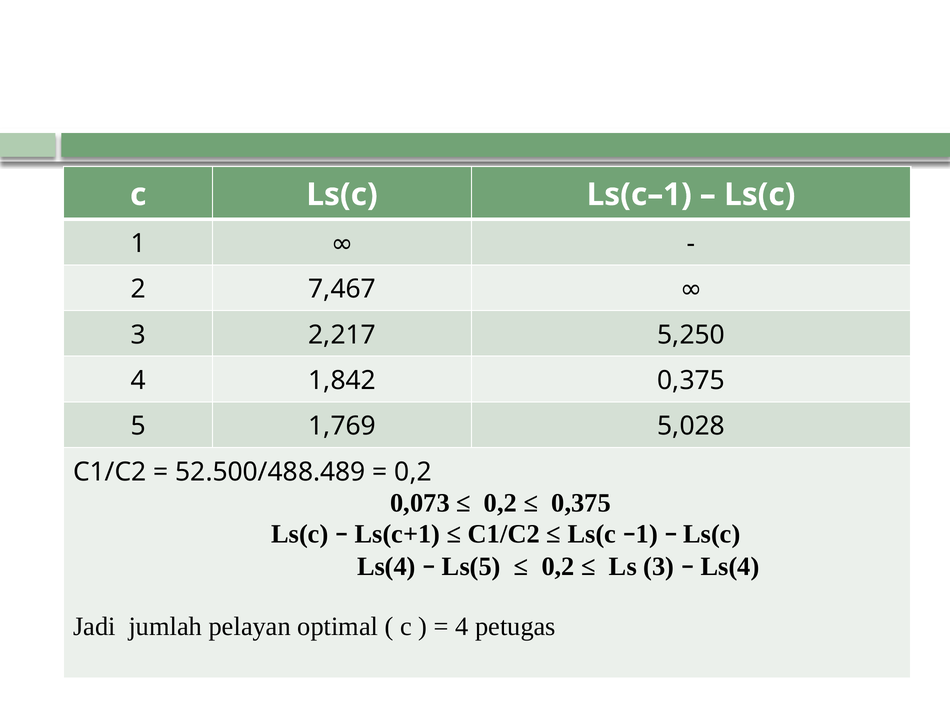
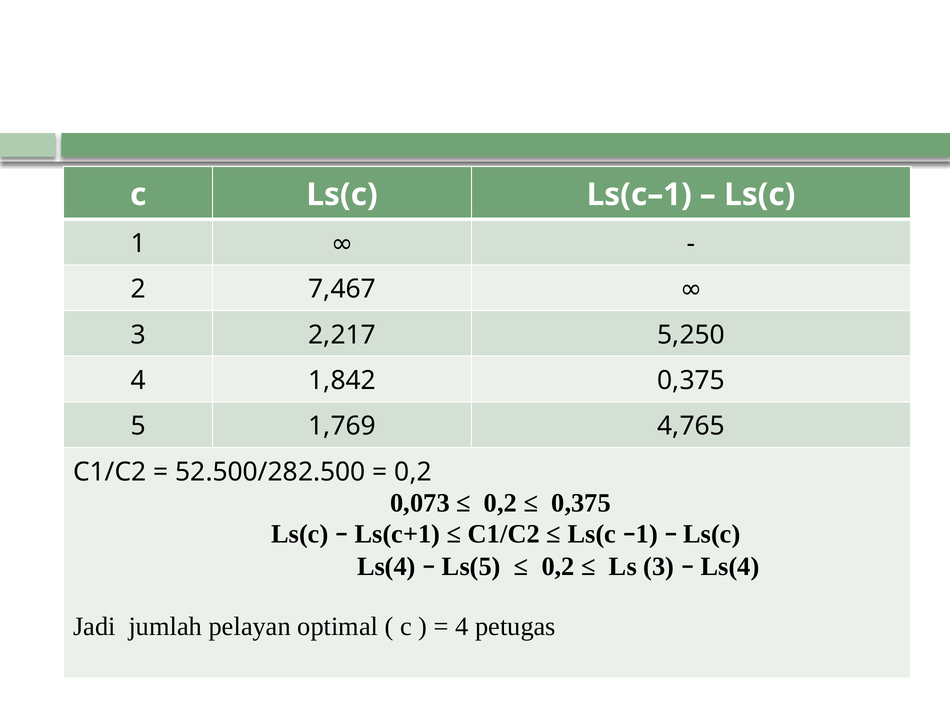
5,028: 5,028 -> 4,765
52.500/488.489: 52.500/488.489 -> 52.500/282.500
